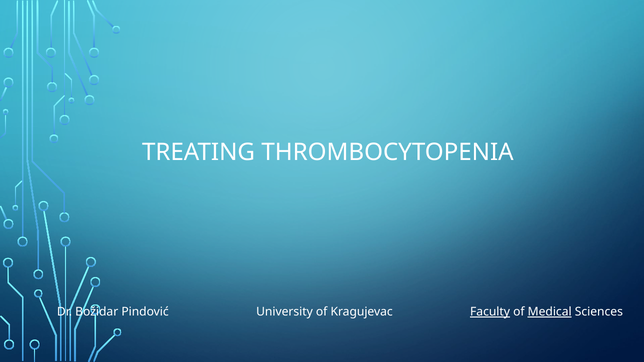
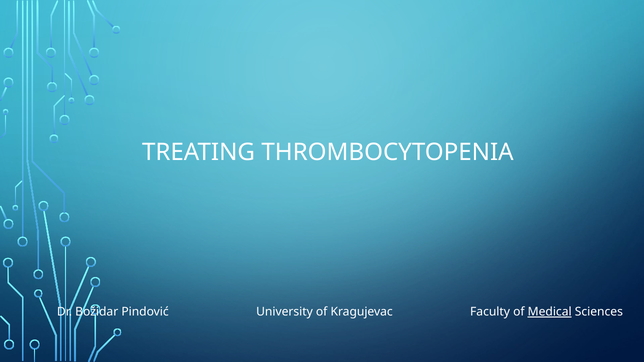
Faculty underline: present -> none
